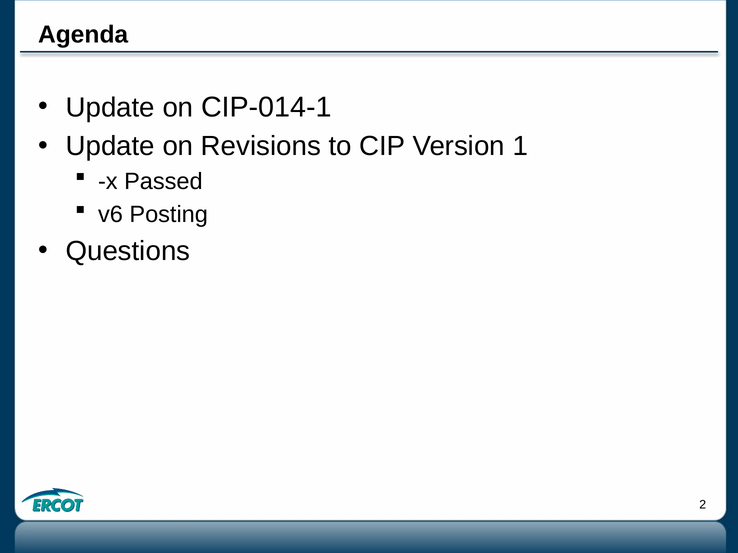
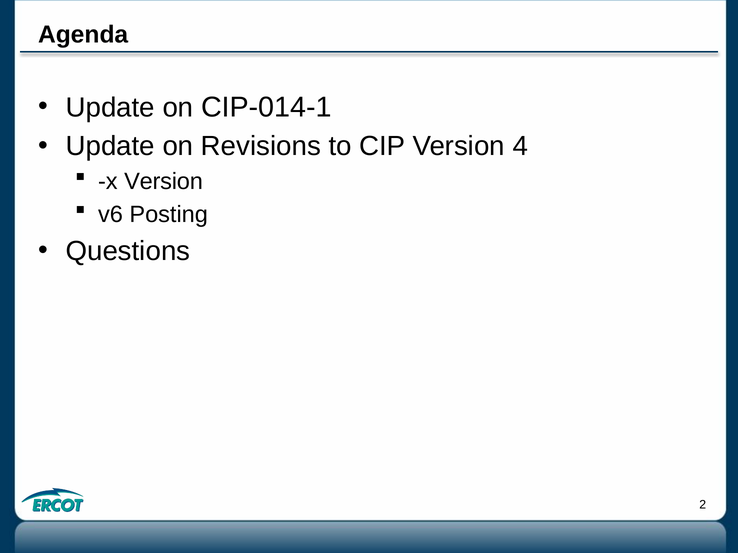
1: 1 -> 4
x Passed: Passed -> Version
